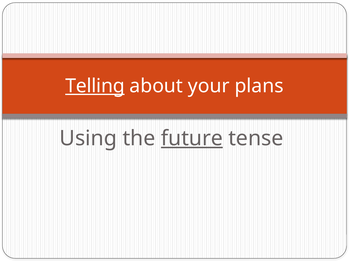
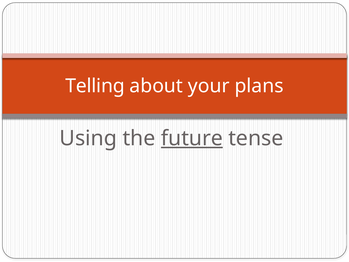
Telling underline: present -> none
